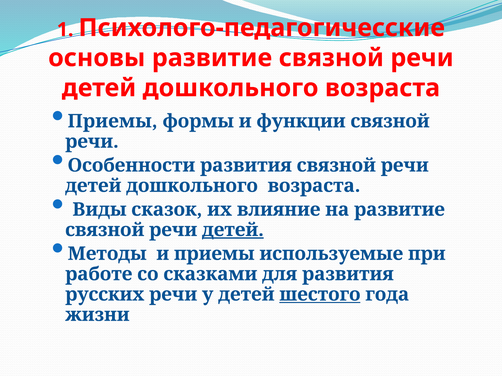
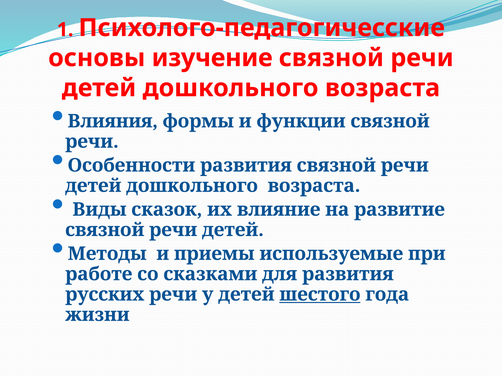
основы развитие: развитие -> изучение
Приемы at (113, 121): Приемы -> Влияния
детей at (233, 230) underline: present -> none
